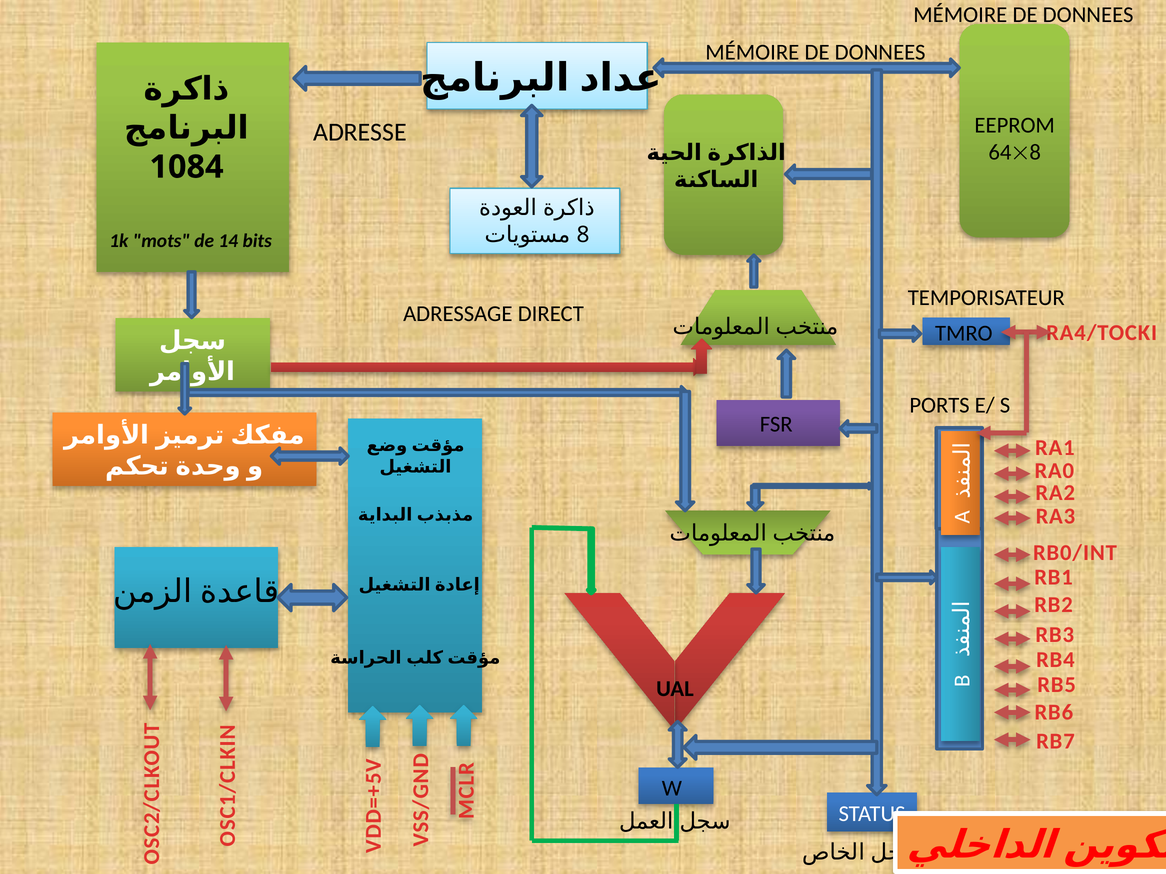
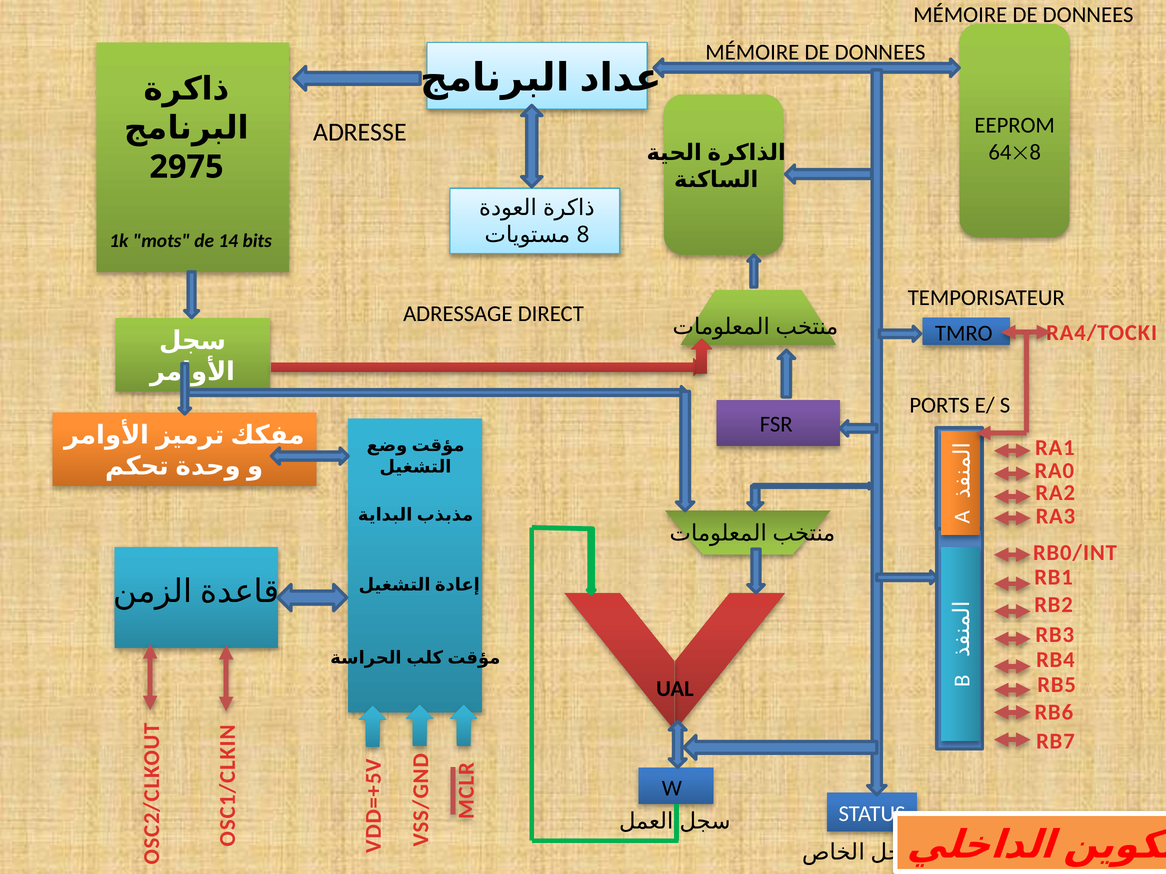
1084: 1084 -> 2975
